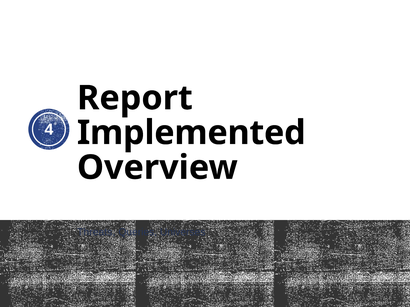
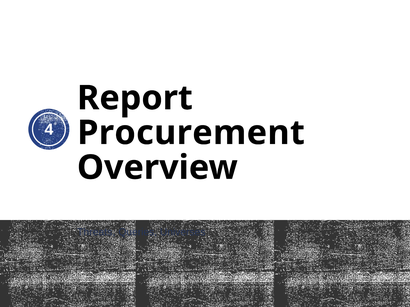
Implemented: Implemented -> Procurement
